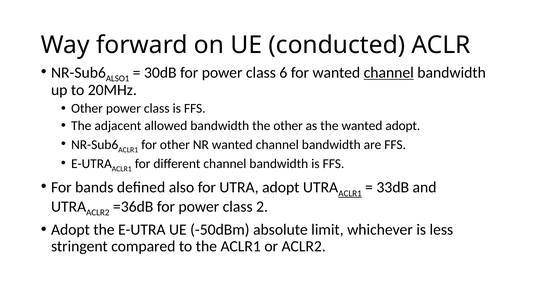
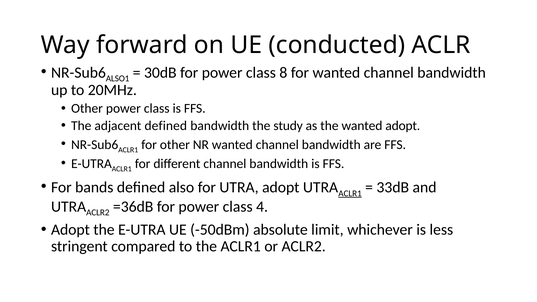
6: 6 -> 8
channel at (389, 73) underline: present -> none
adjacent allowed: allowed -> defined
the other: other -> study
2: 2 -> 4
